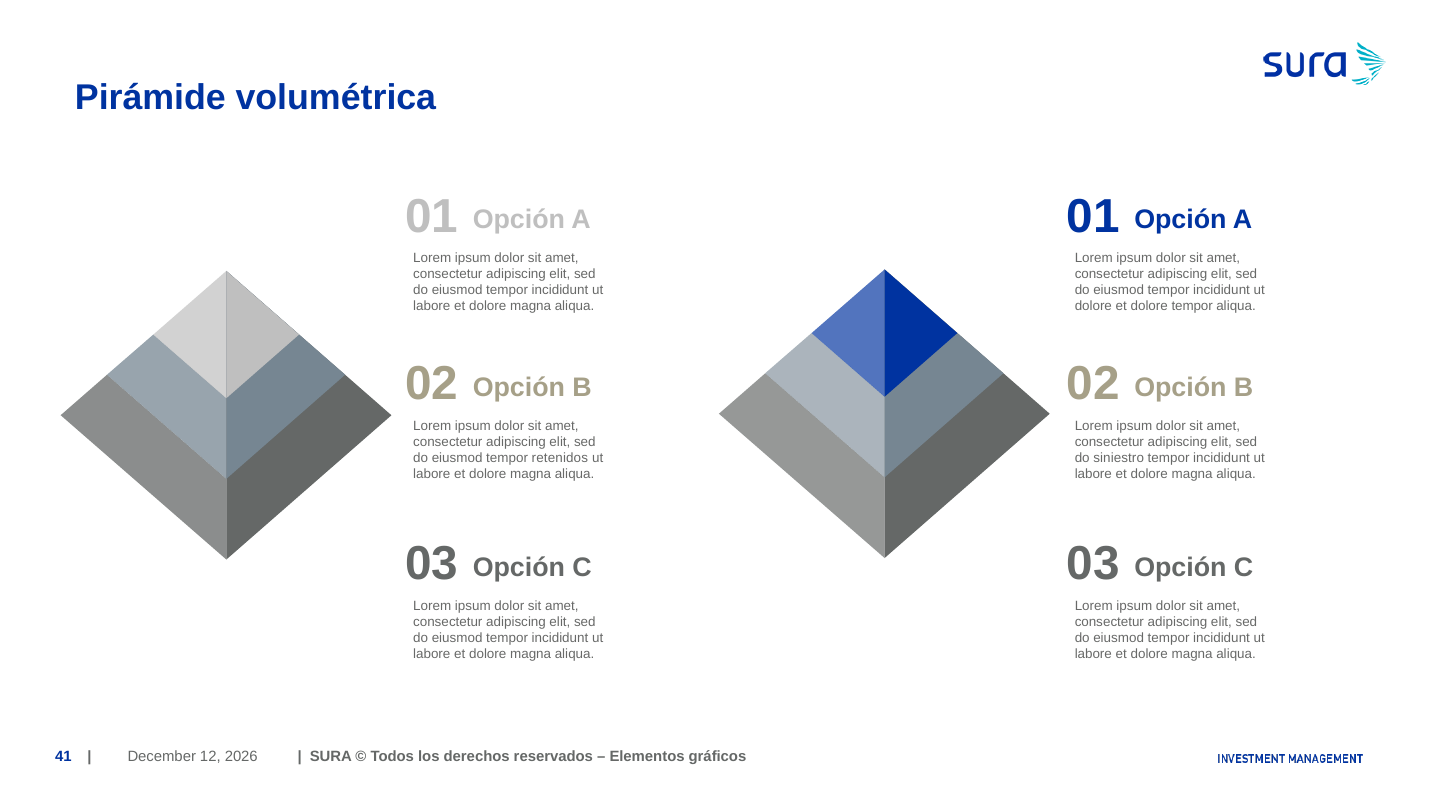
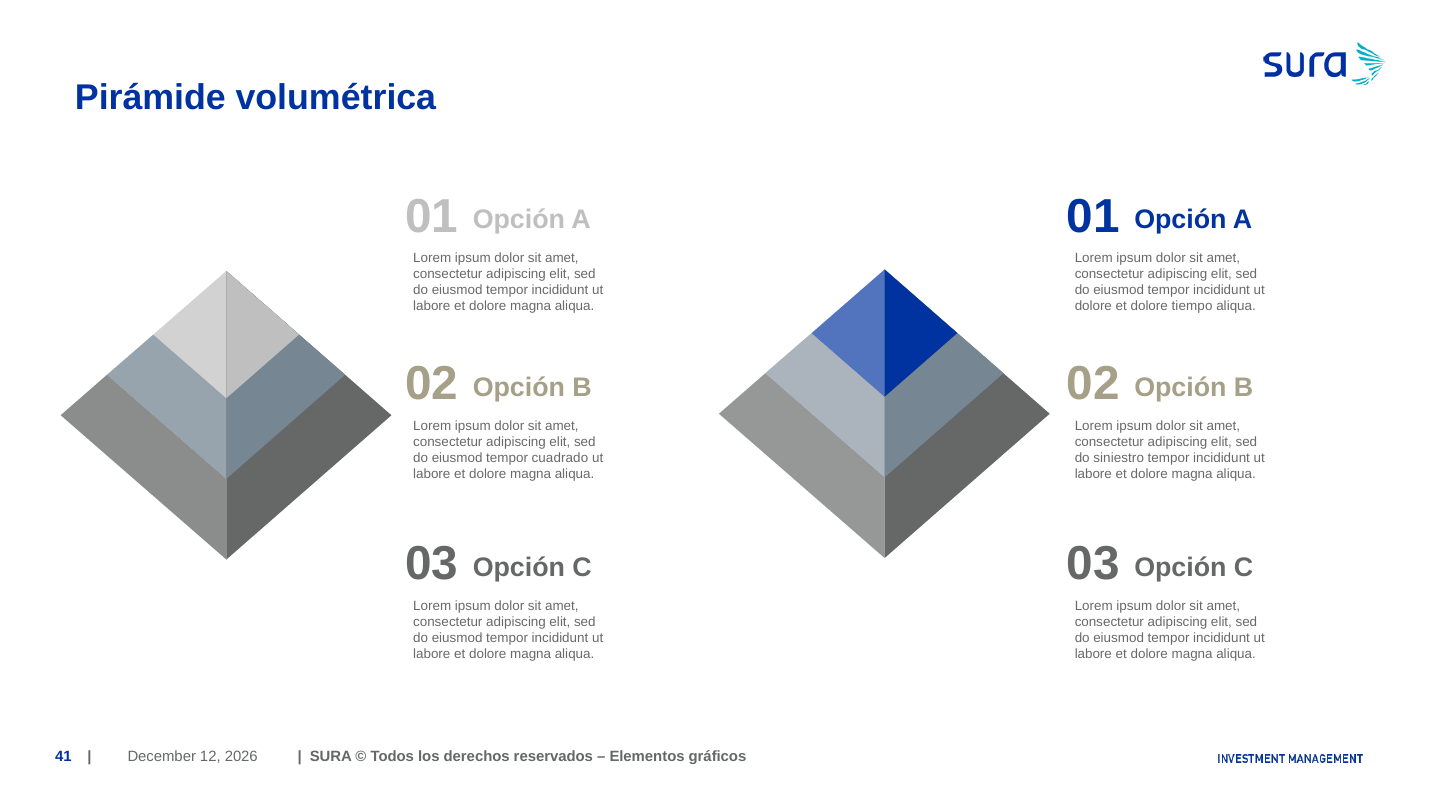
dolore tempor: tempor -> tiempo
retenidos: retenidos -> cuadrado
